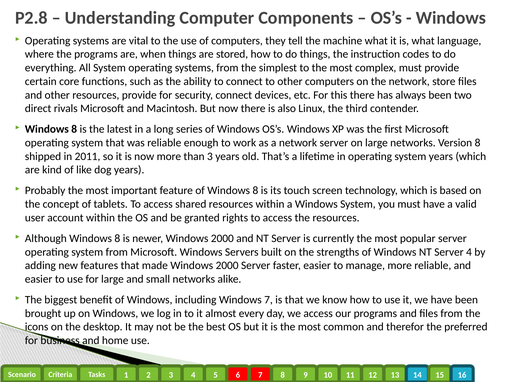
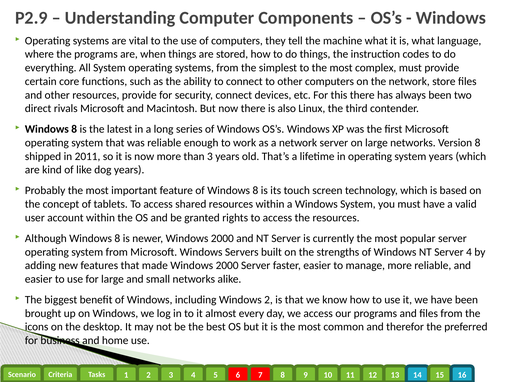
P2.8: P2.8 -> P2.9
Windows 7: 7 -> 2
